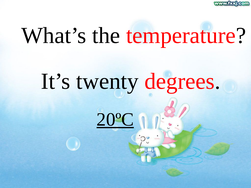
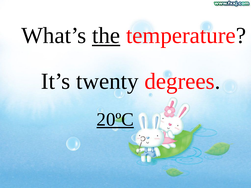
the underline: none -> present
